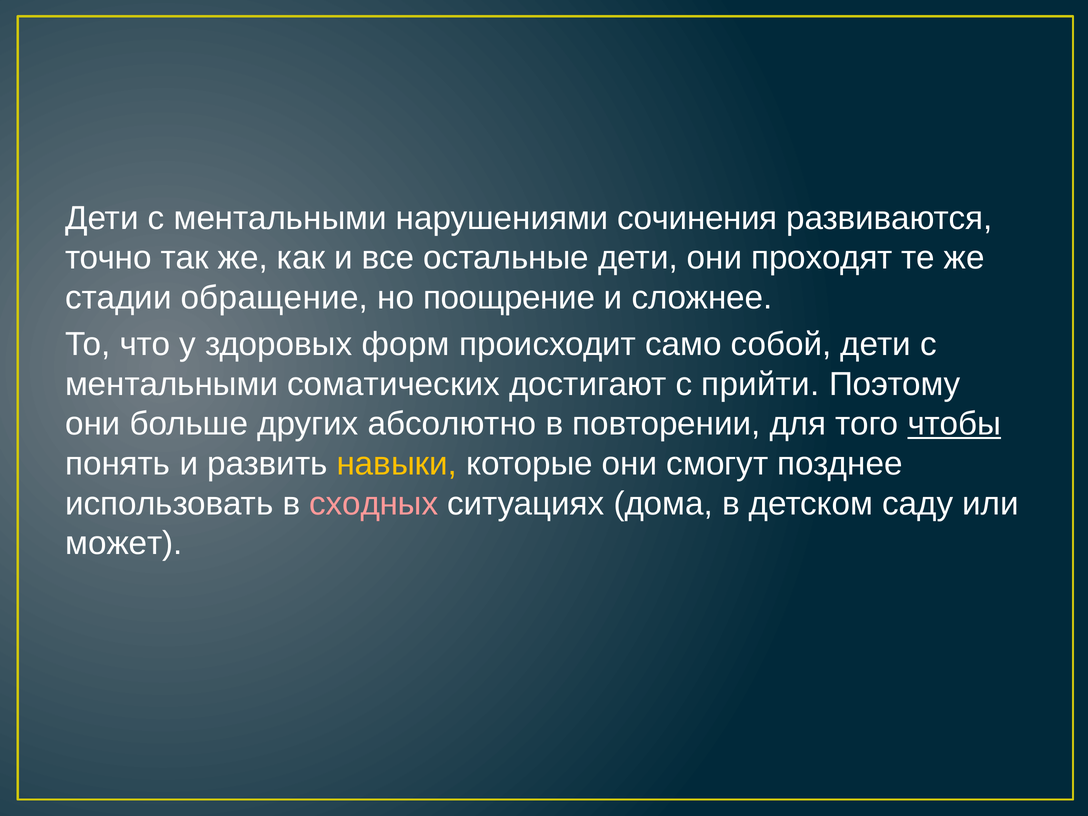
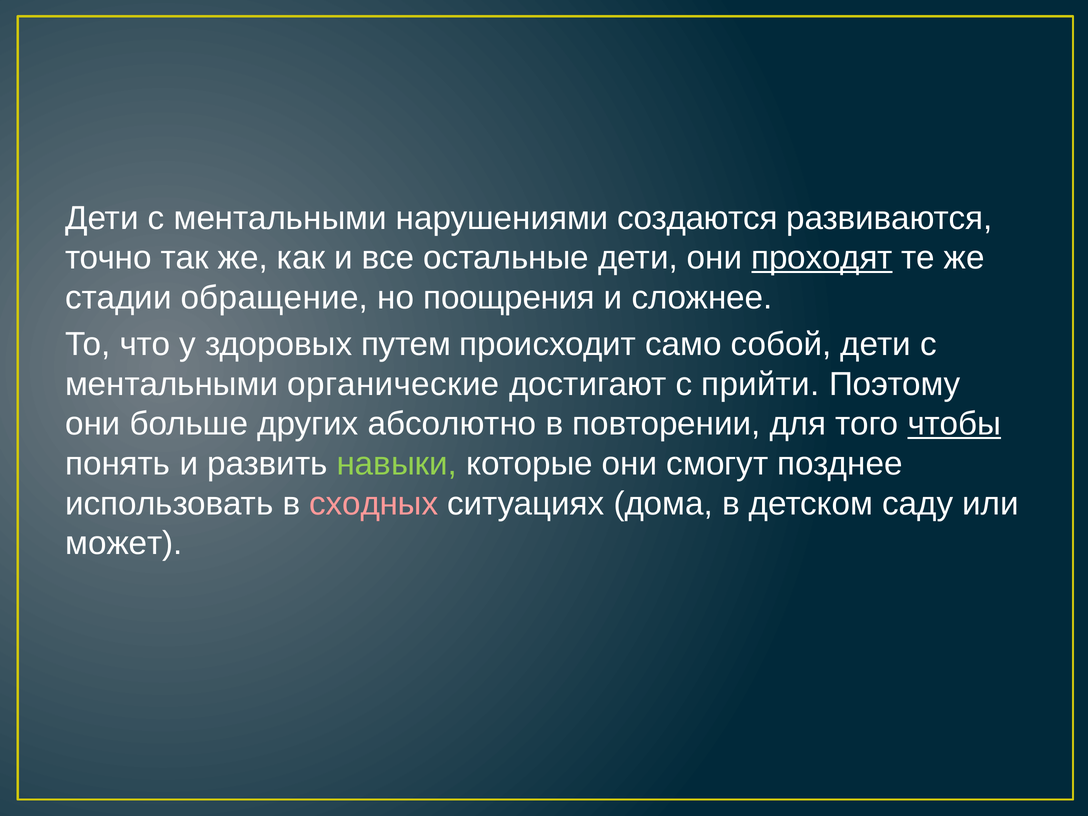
сочинения: сочинения -> создаются
проходят underline: none -> present
поощрение: поощрение -> поощрения
форм: форм -> путем
соматических: соматических -> органические
навыки colour: yellow -> light green
